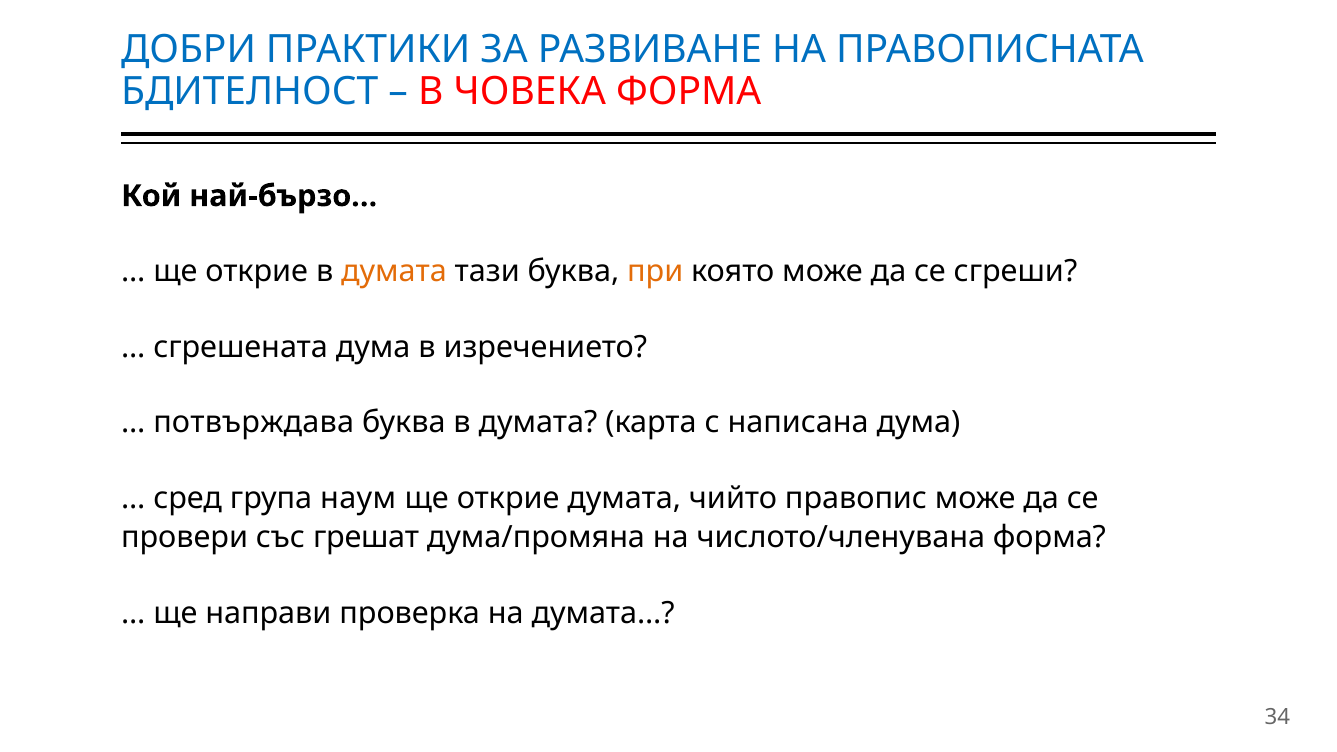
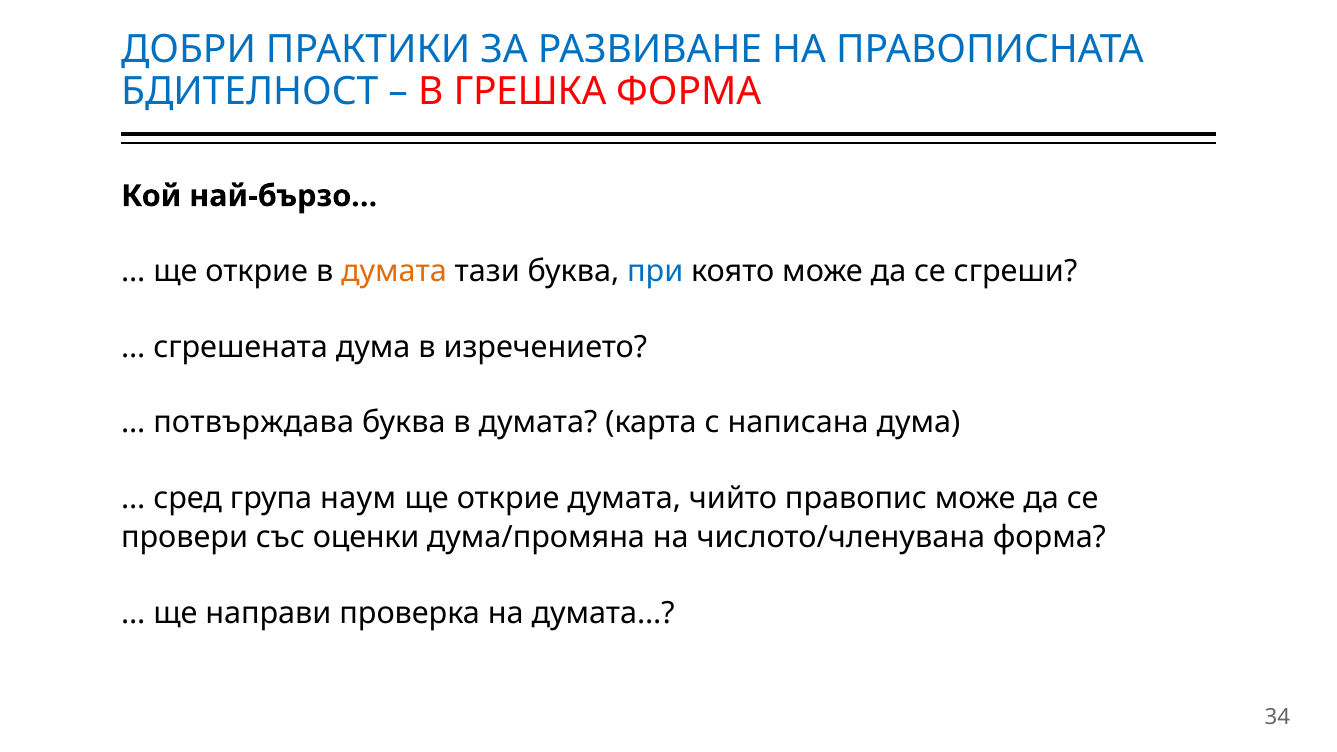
ЧОВЕКА: ЧОВЕКА -> ГРЕШКА
при colour: orange -> blue
грешат: грешат -> оценки
